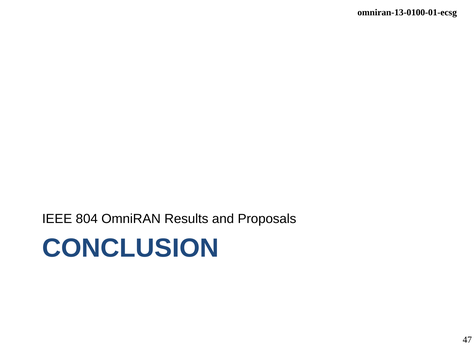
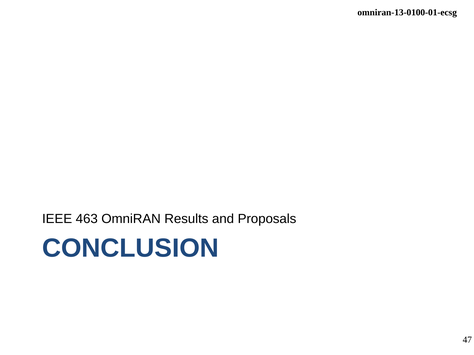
804: 804 -> 463
